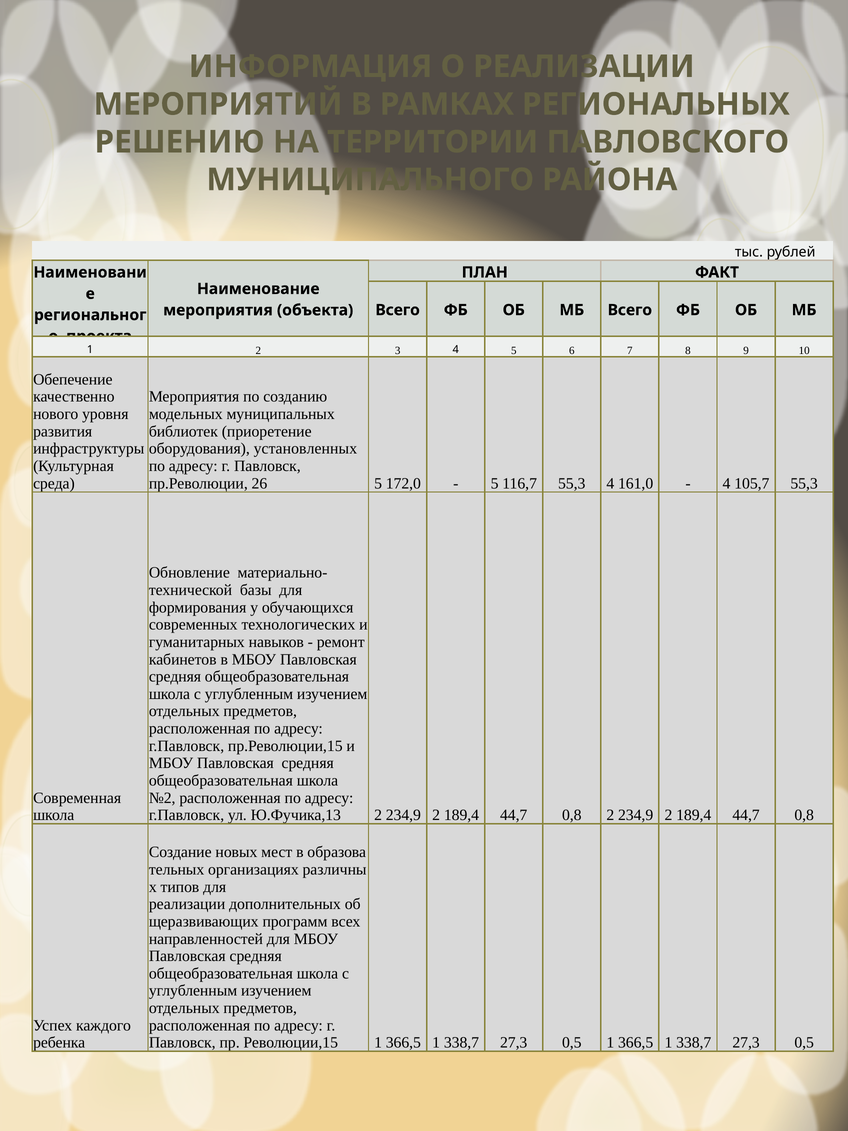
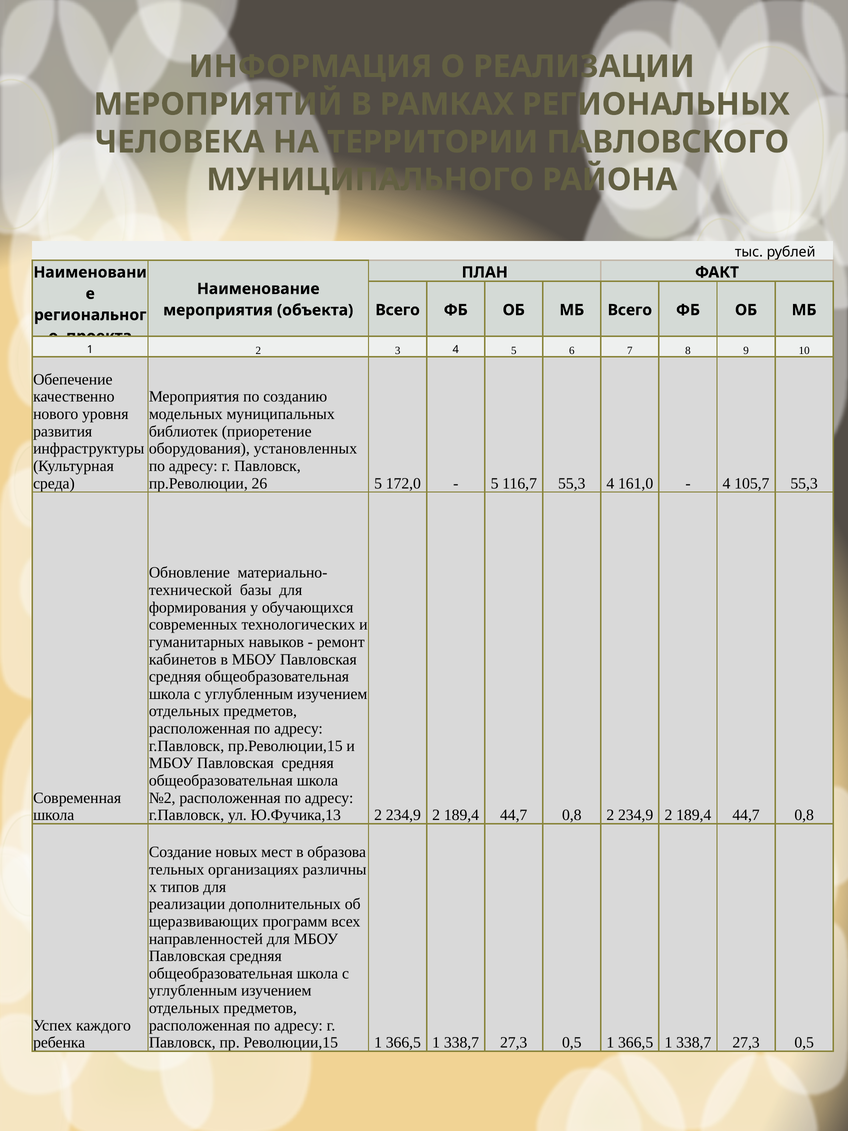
РЕШЕНИЮ: РЕШЕНИЮ -> ЧЕЛОВЕКА
